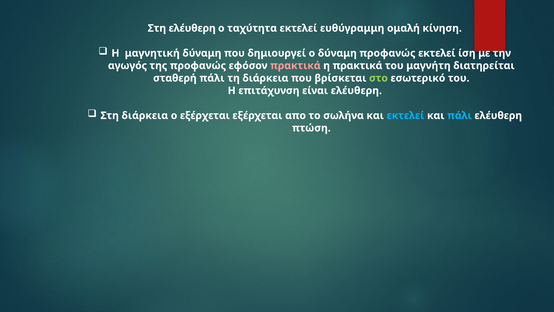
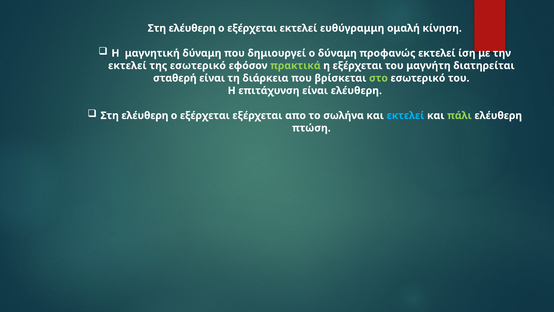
ταχύτητα at (252, 28): ταχύτητα -> εξέρχεται
αγωγός at (127, 66): αγωγός -> εκτελεί
της προφανώς: προφανώς -> εσωτερικό
πρακτικά at (295, 66) colour: pink -> light green
η πρακτικά: πρακτικά -> εξέρχεται
σταθερή πάλι: πάλι -> είναι
διάρκεια at (145, 115): διάρκεια -> ελέυθερη
πάλι at (459, 115) colour: light blue -> light green
